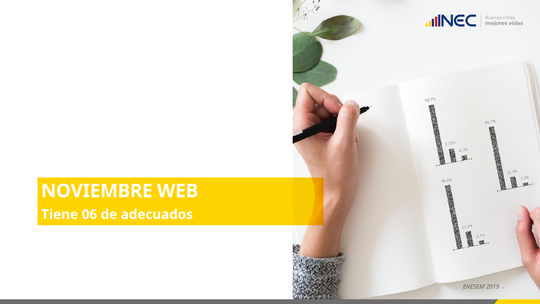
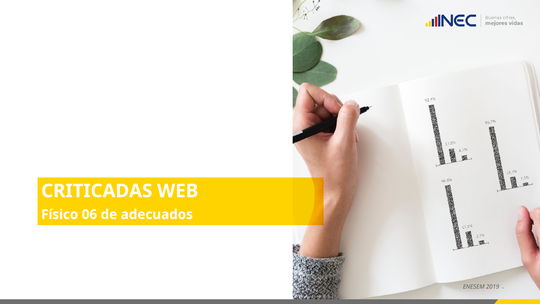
NOVIEMBRE: NOVIEMBRE -> CRITICADAS
Tiene: Tiene -> Físico
